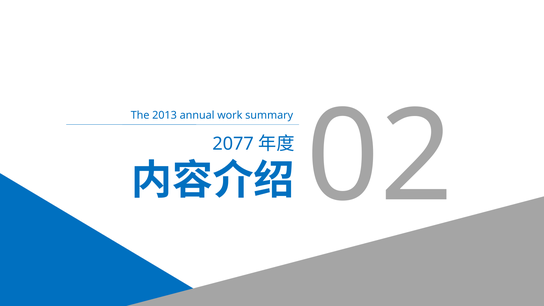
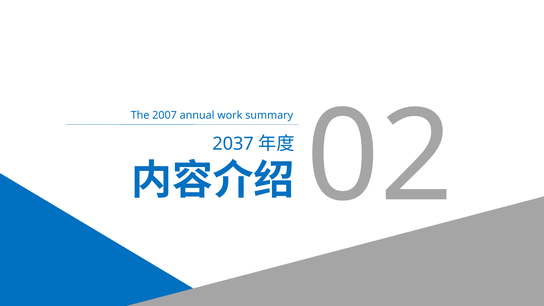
2013: 2013 -> 2007
2077: 2077 -> 2037
